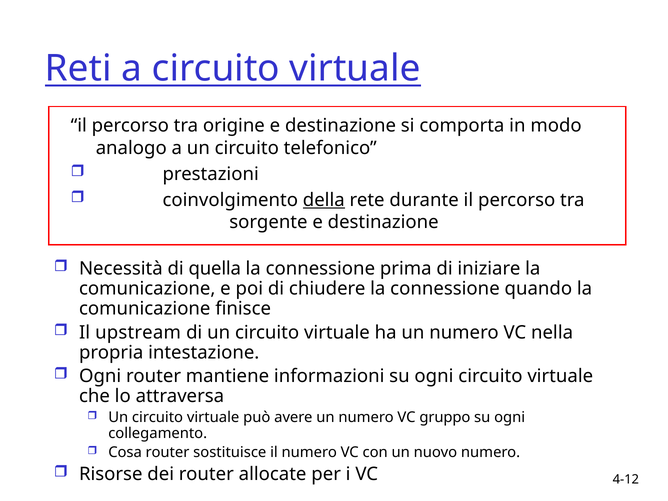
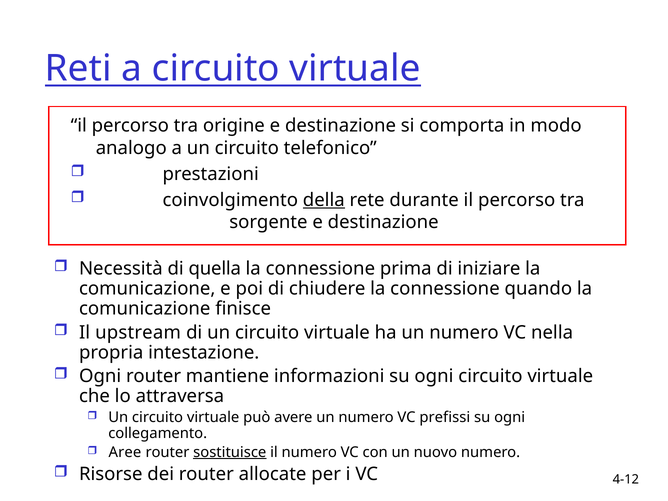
gruppo: gruppo -> prefissi
Cosa: Cosa -> Aree
sostituisce underline: none -> present
